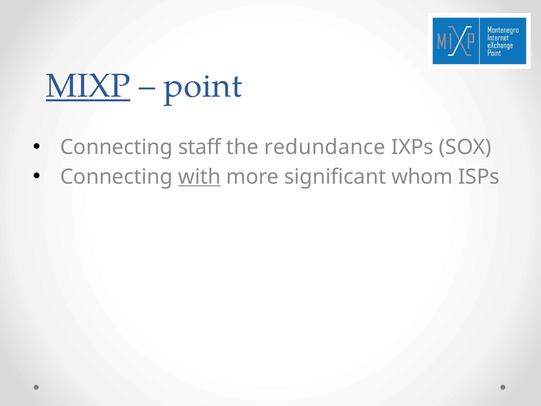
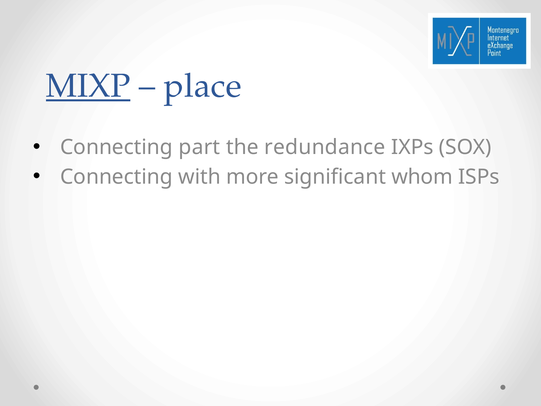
point: point -> place
staff: staff -> part
with underline: present -> none
